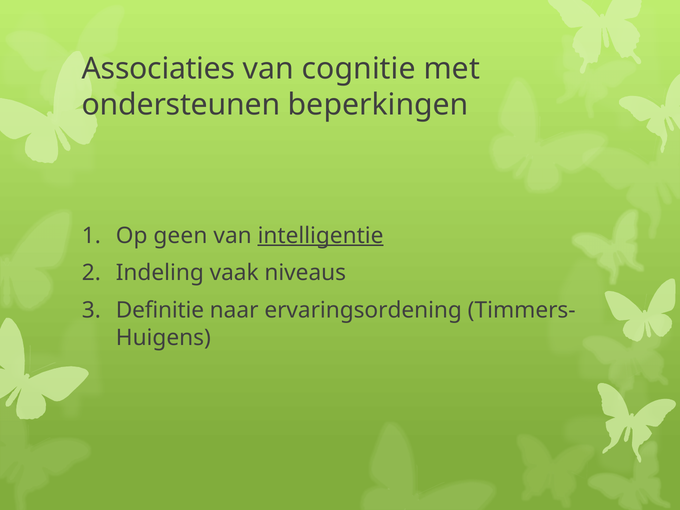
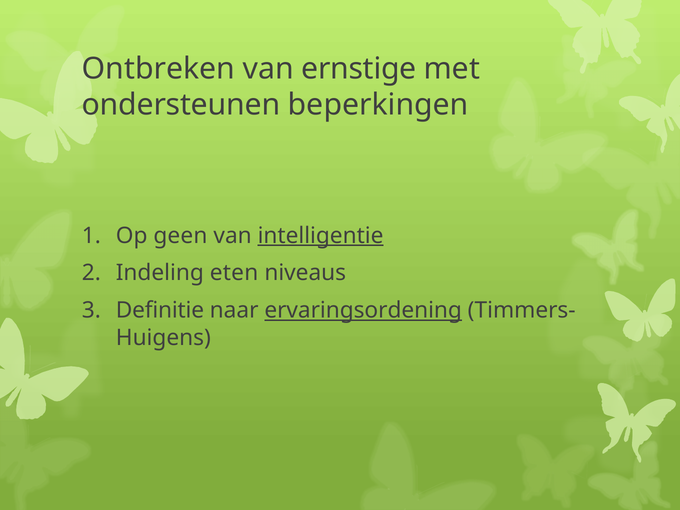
Associaties: Associaties -> Ontbreken
cognitie: cognitie -> ernstige
vaak: vaak -> eten
ervaringsordening underline: none -> present
